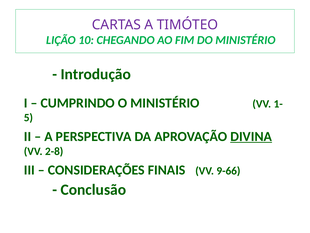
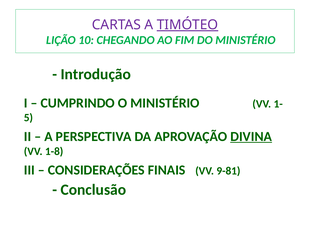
TIMÓTEO underline: none -> present
2-8: 2-8 -> 1-8
9-66: 9-66 -> 9-81
